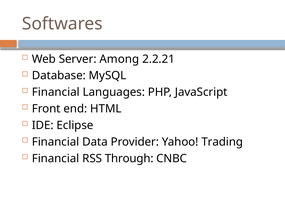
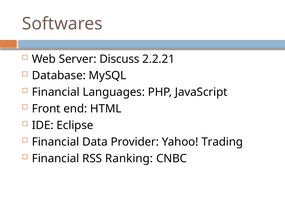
Among: Among -> Discuss
Through: Through -> Ranking
